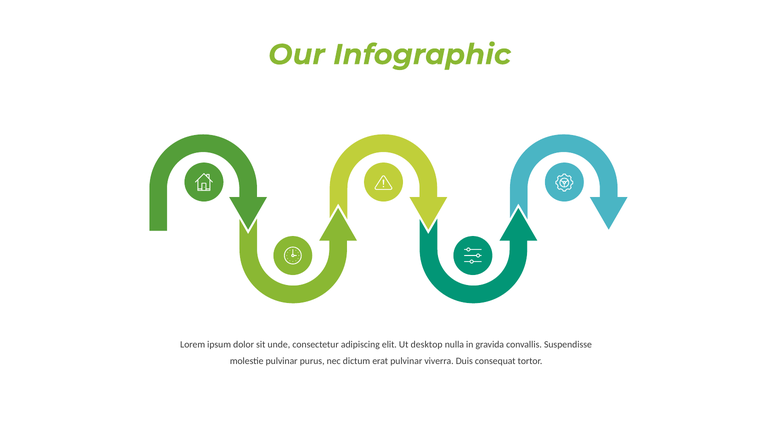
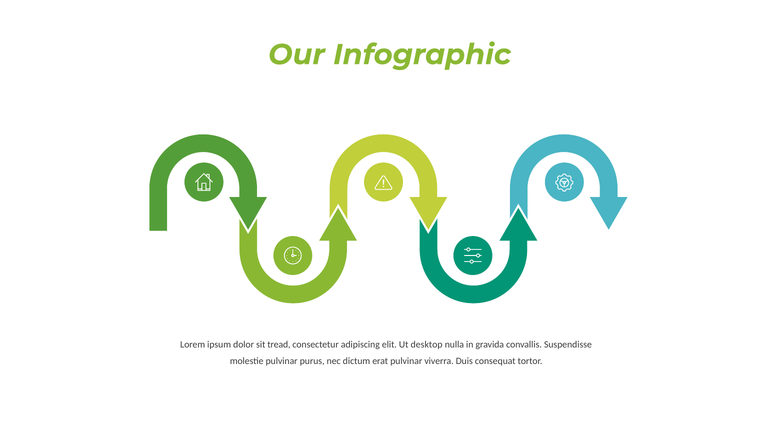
unde: unde -> tread
